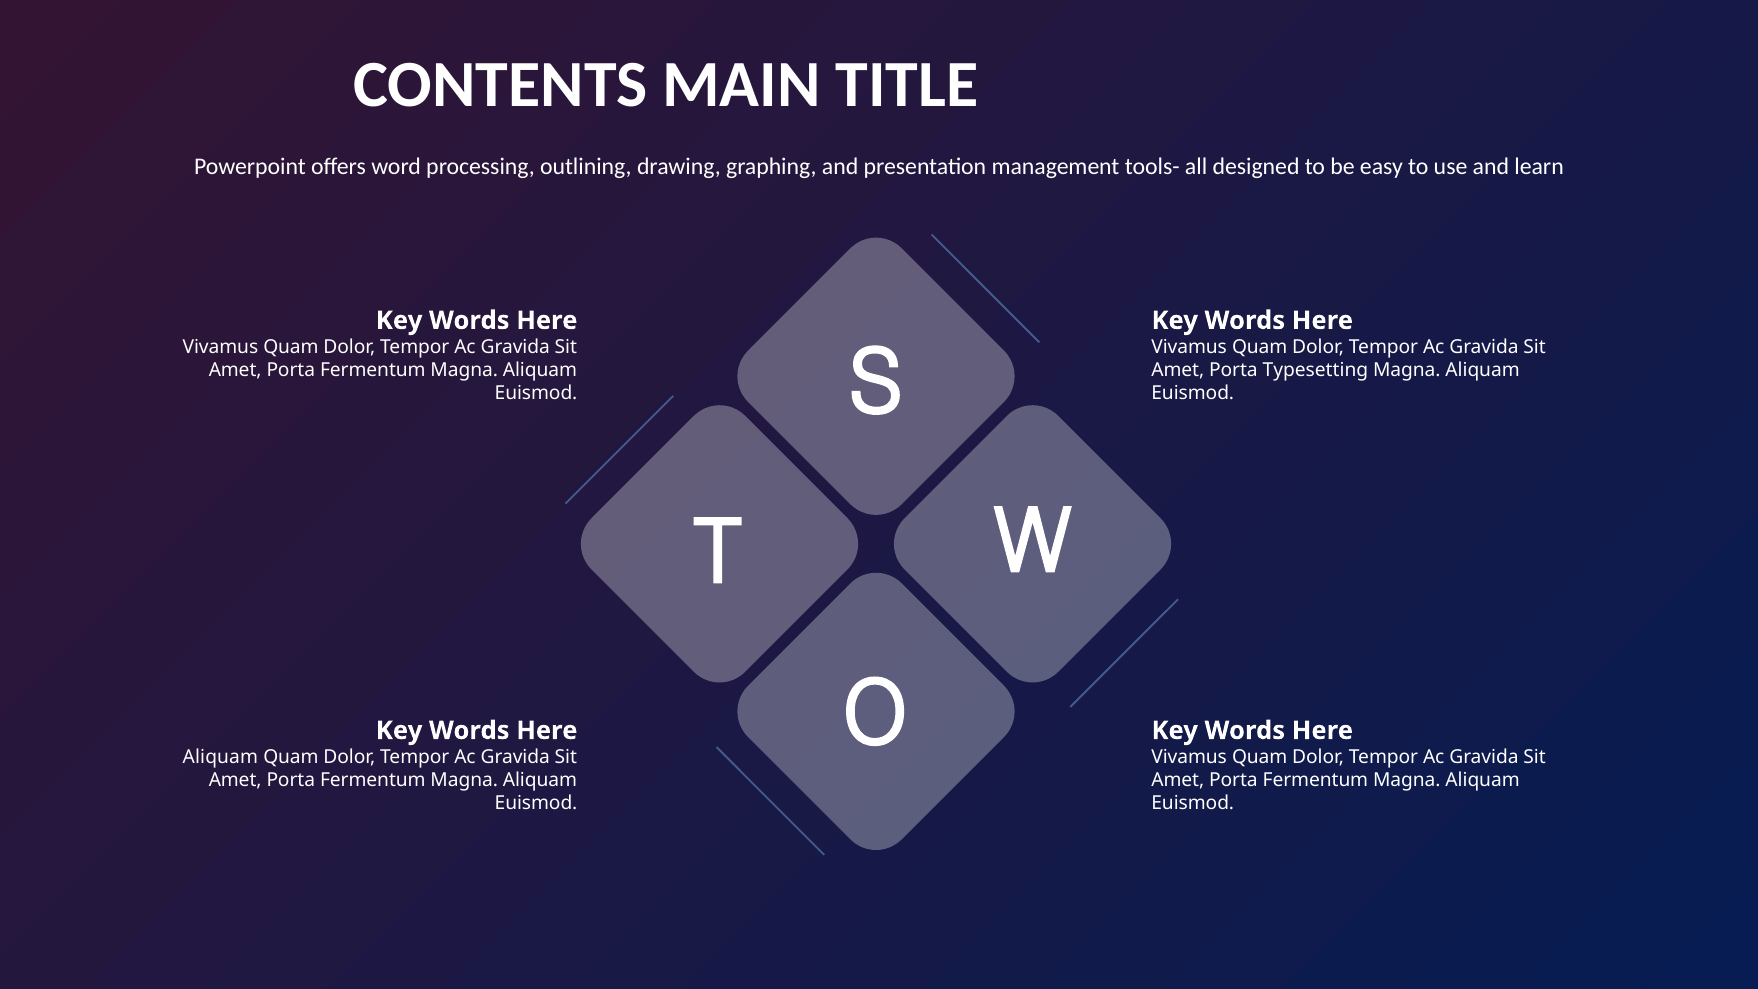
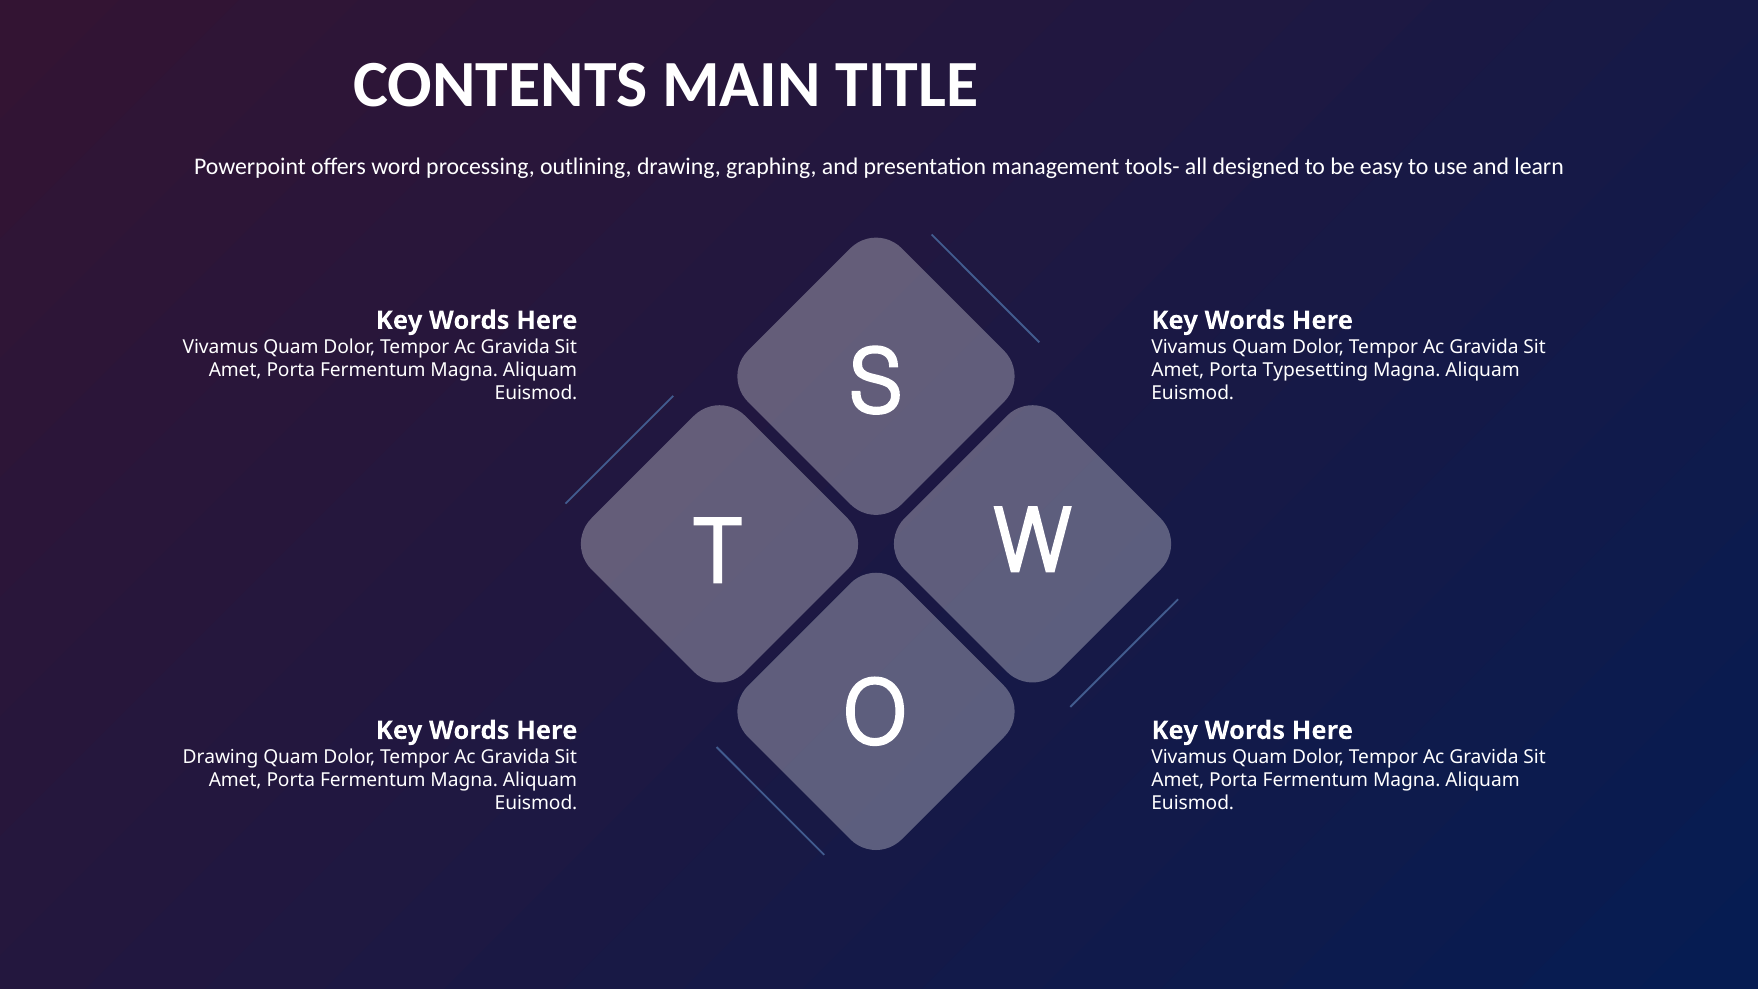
Aliquam at (220, 757): Aliquam -> Drawing
